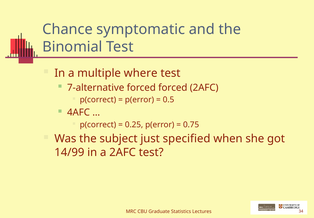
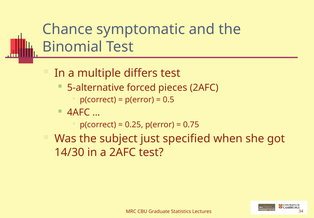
where: where -> differs
7-alternative: 7-alternative -> 5-alternative
forced forced: forced -> pieces
14/99: 14/99 -> 14/30
